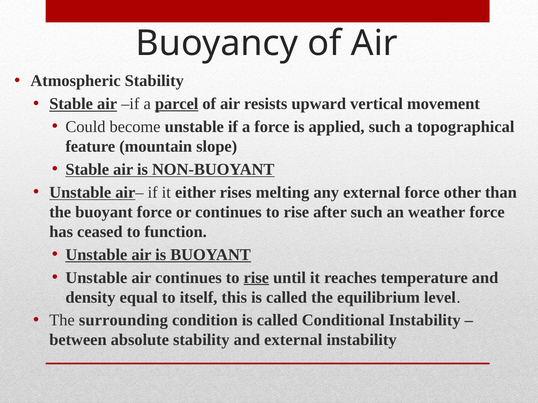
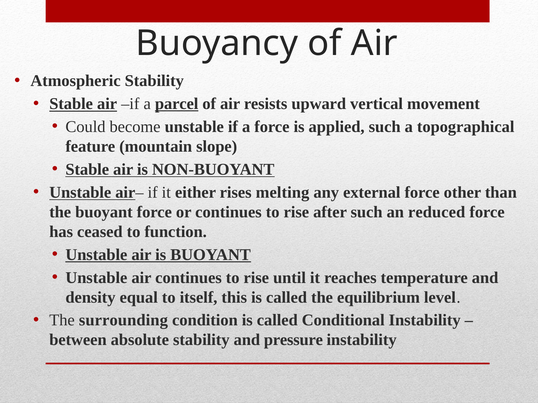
weather: weather -> reduced
rise at (256, 278) underline: present -> none
and external: external -> pressure
